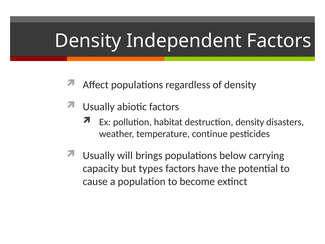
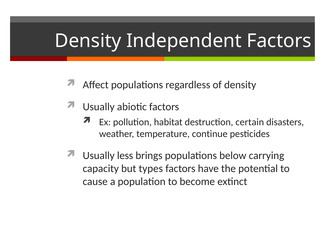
destruction density: density -> certain
will: will -> less
